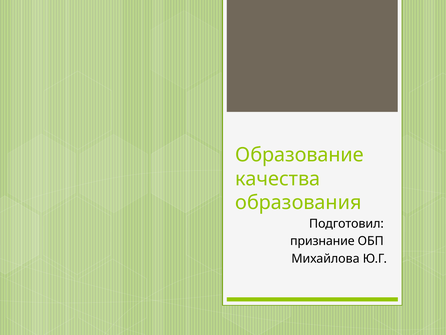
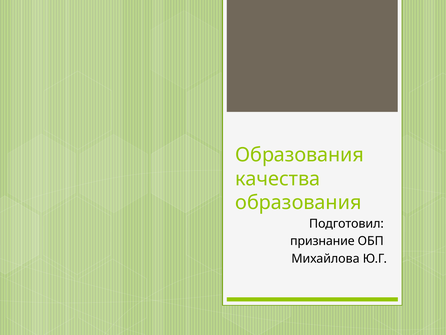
Образование at (300, 155): Образование -> Образования
